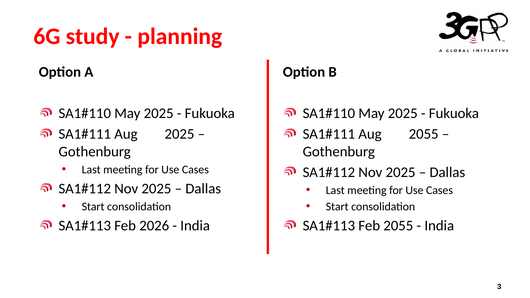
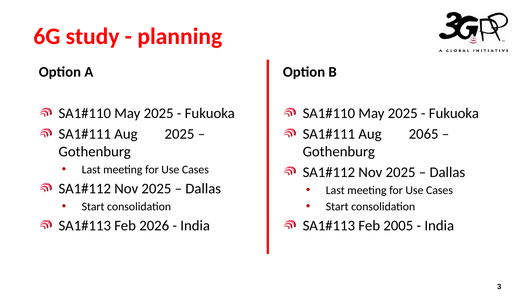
Aug 2055: 2055 -> 2065
Feb 2055: 2055 -> 2005
